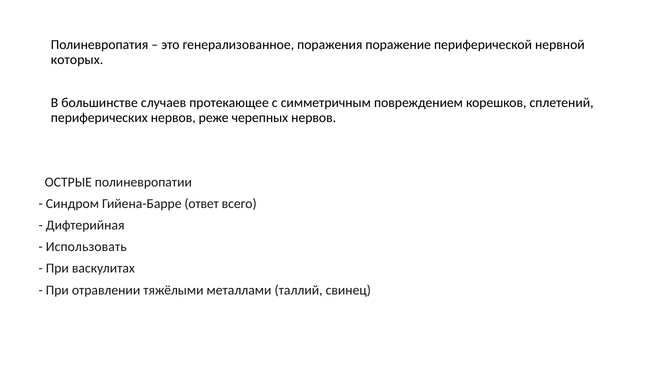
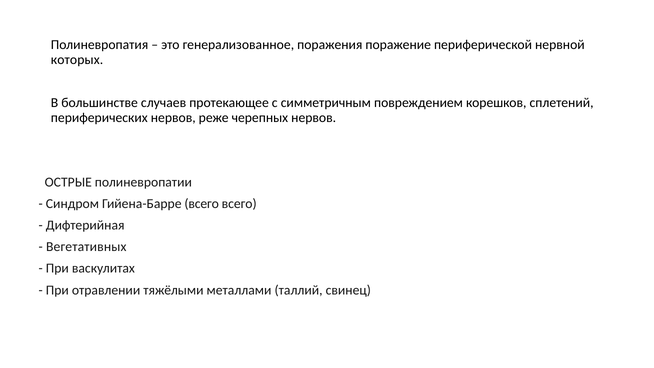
Гийена-Барре ответ: ответ -> всего
Использовать: Использовать -> Вегетативных
